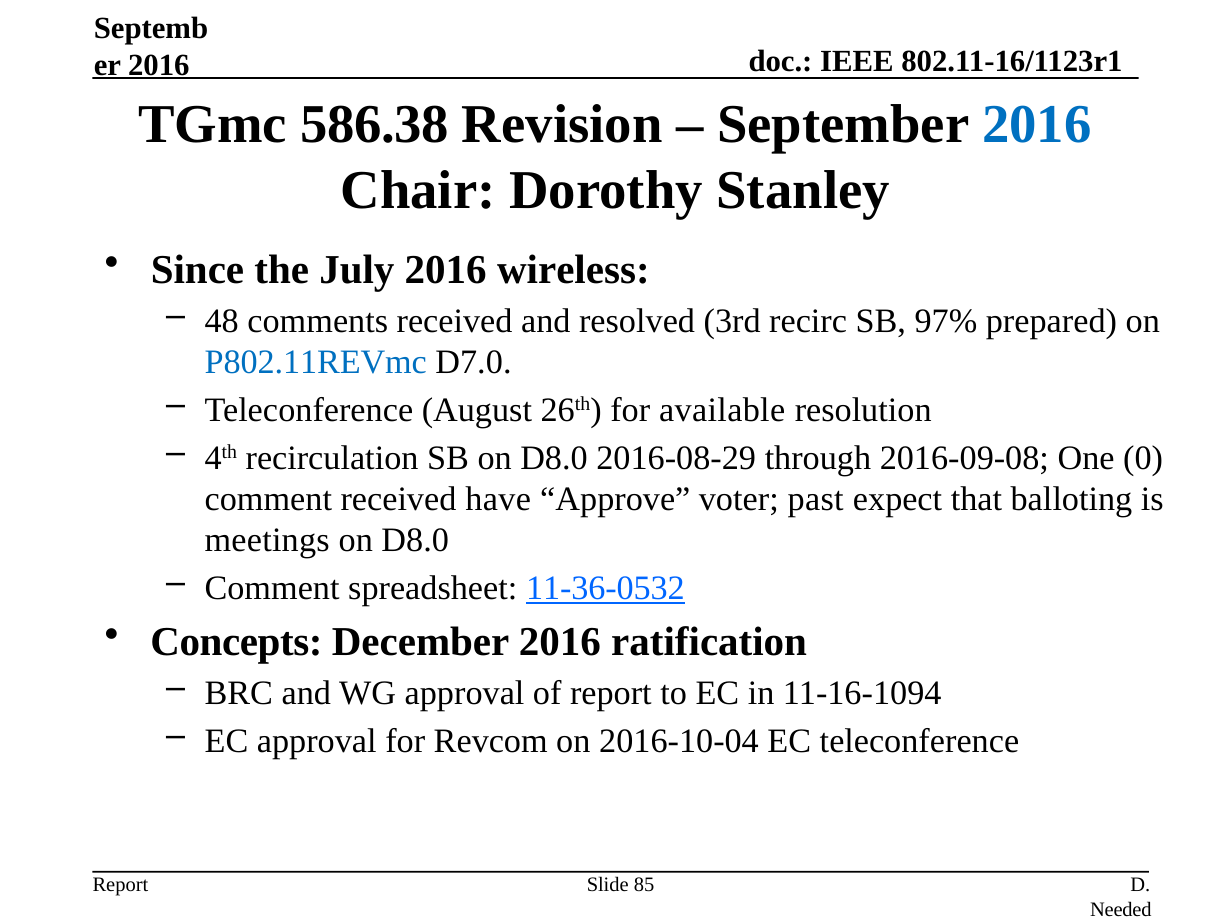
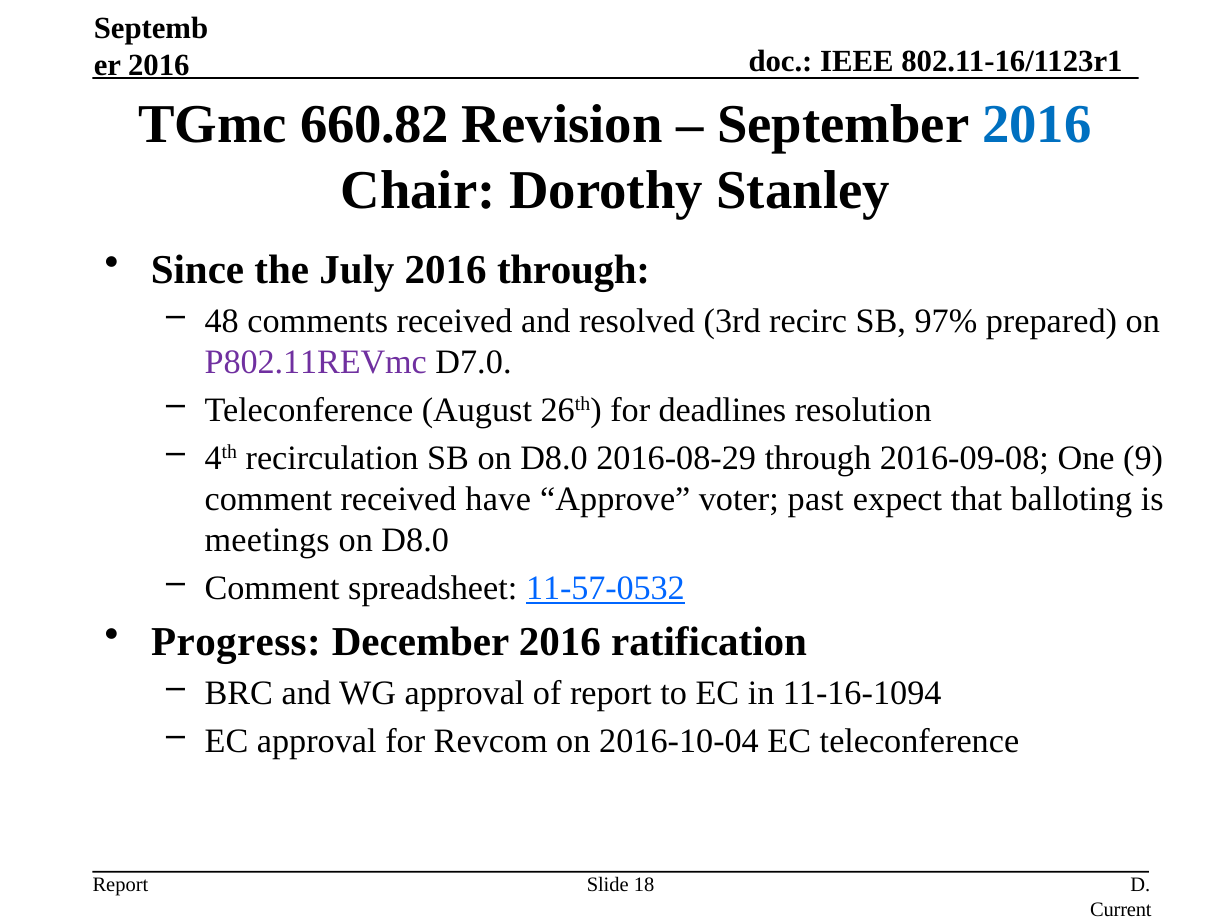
586.38: 586.38 -> 660.82
2016 wireless: wireless -> through
P802.11REVmc colour: blue -> purple
available: available -> deadlines
0: 0 -> 9
11-36-0532: 11-36-0532 -> 11-57-0532
Concepts: Concepts -> Progress
85: 85 -> 18
Needed: Needed -> Current
